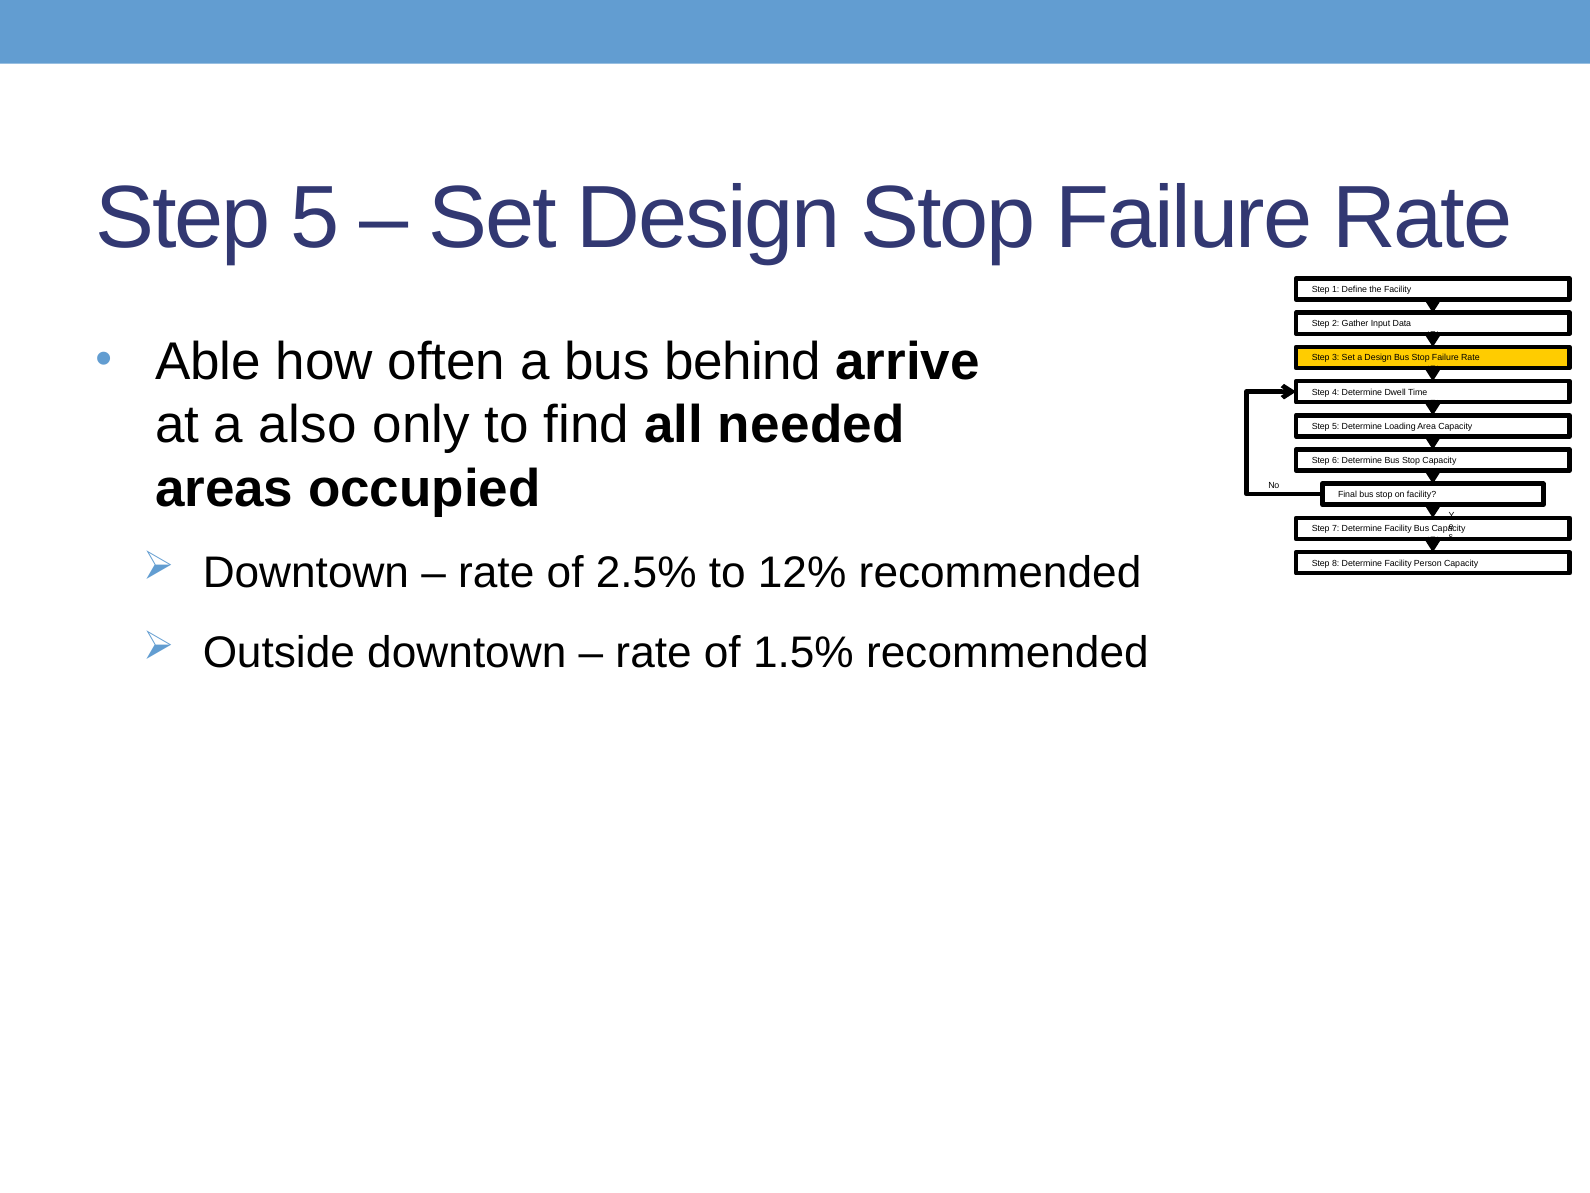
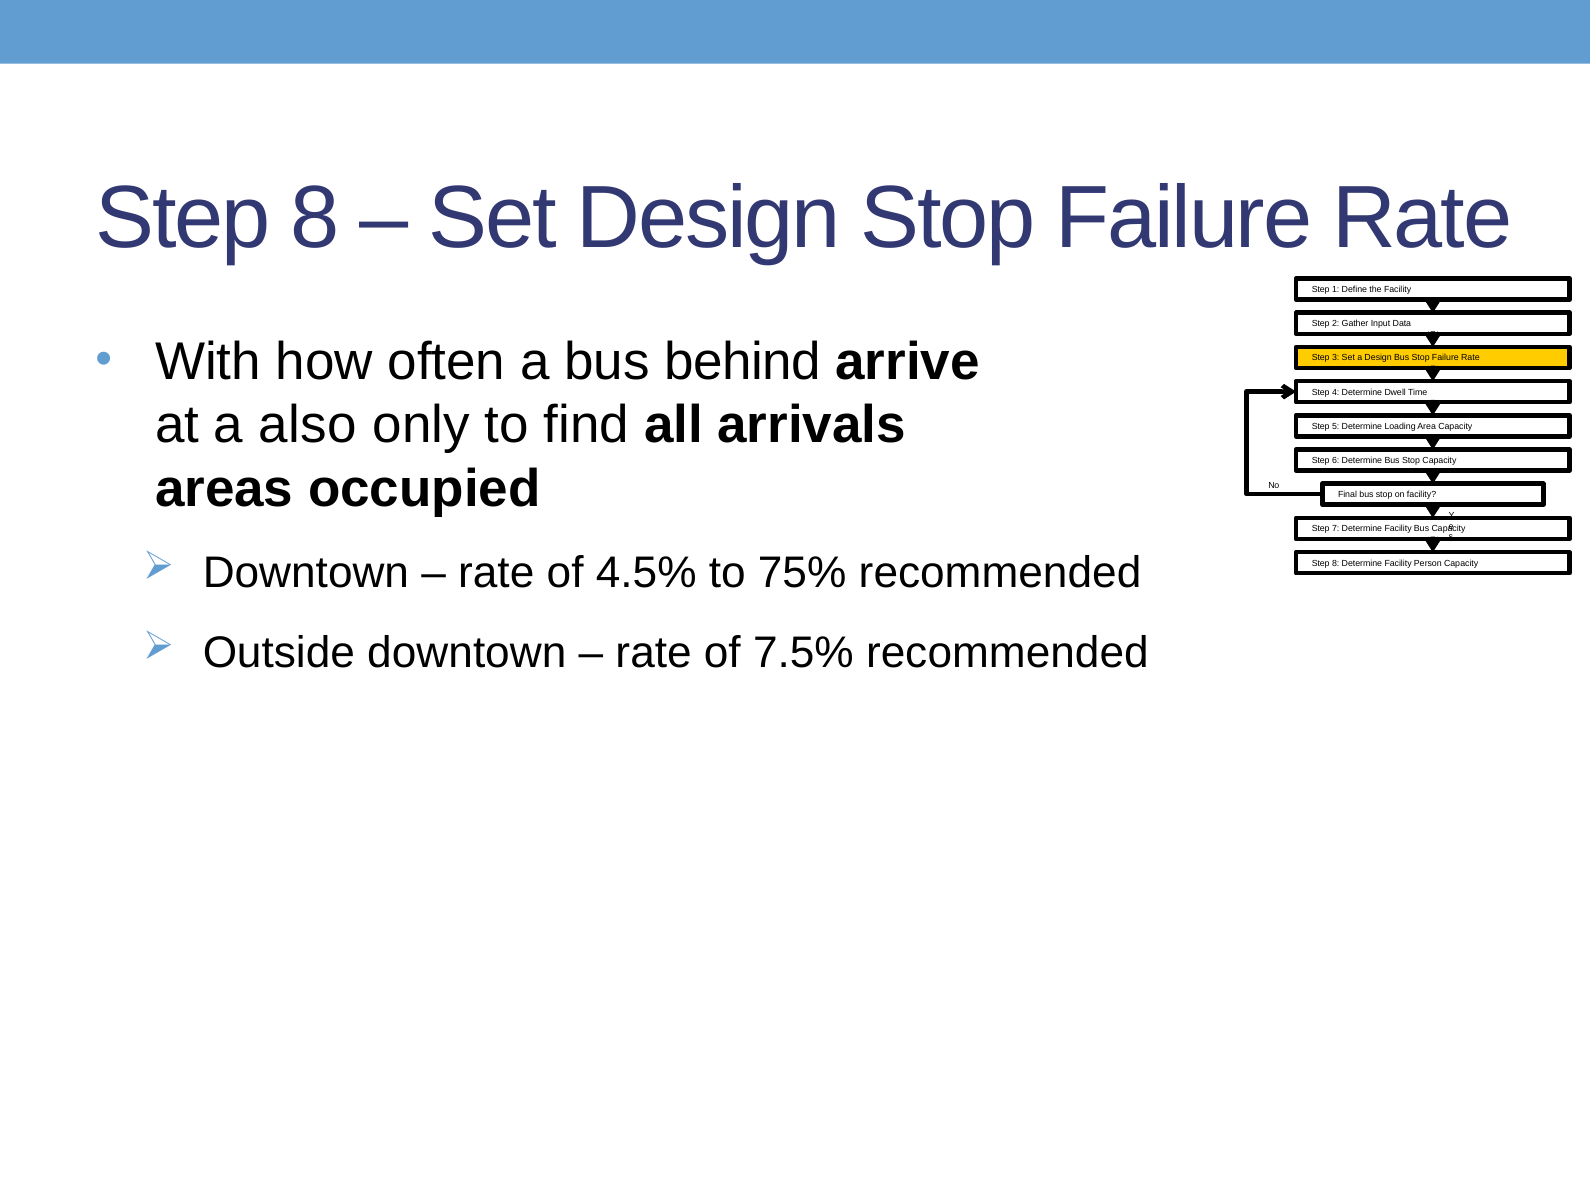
5 at (315, 218): 5 -> 8
Able: Able -> With
needed: needed -> arrivals
2.5%: 2.5% -> 4.5%
12%: 12% -> 75%
1.5%: 1.5% -> 7.5%
